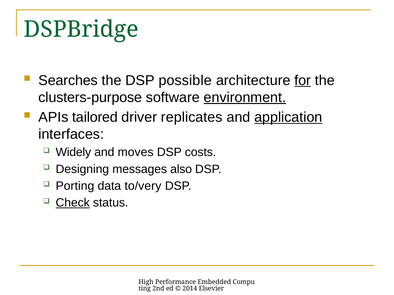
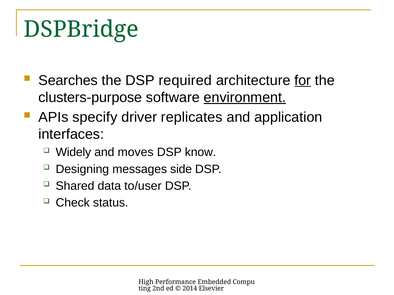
possible: possible -> required
tailored: tailored -> specify
application underline: present -> none
costs: costs -> know
also: also -> side
Porting: Porting -> Shared
to/very: to/very -> to/user
Check underline: present -> none
